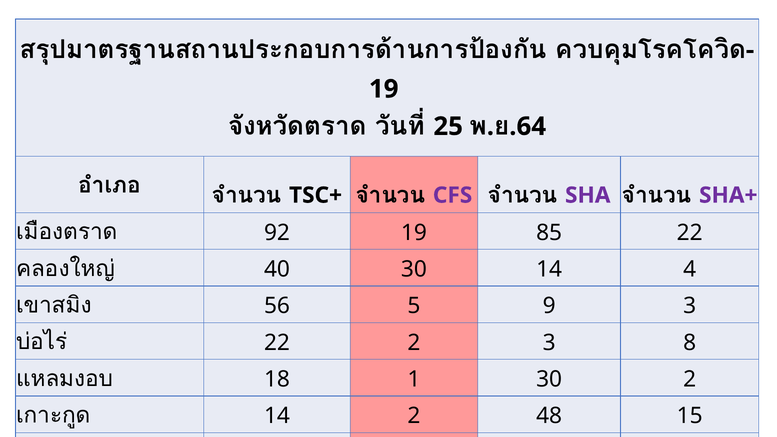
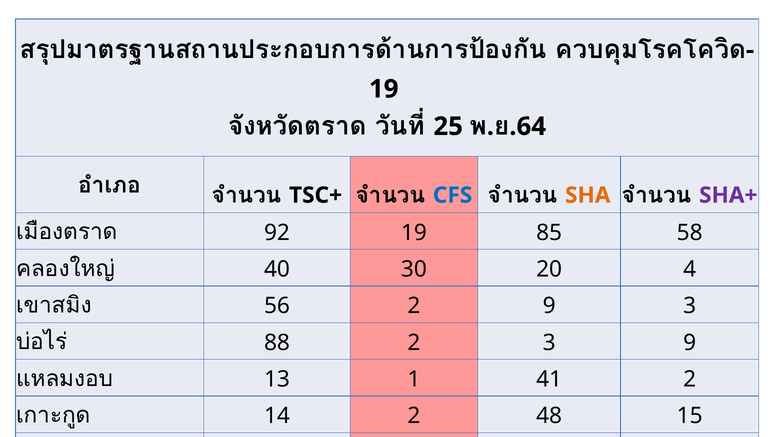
CFS colour: purple -> blue
SHA colour: purple -> orange
85 22: 22 -> 58
30 14: 14 -> 20
56 5: 5 -> 2
22 at (277, 343): 22 -> 88
3 8: 8 -> 9
18: 18 -> 13
1 30: 30 -> 41
